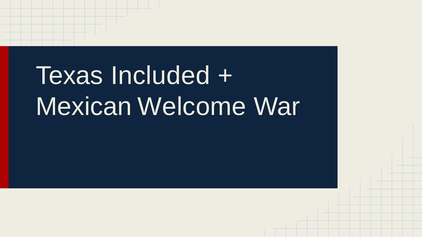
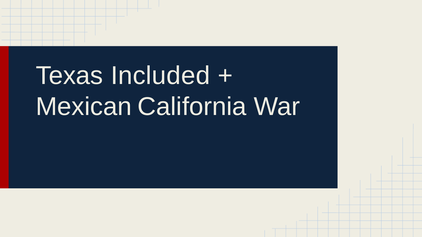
Welcome: Welcome -> California
